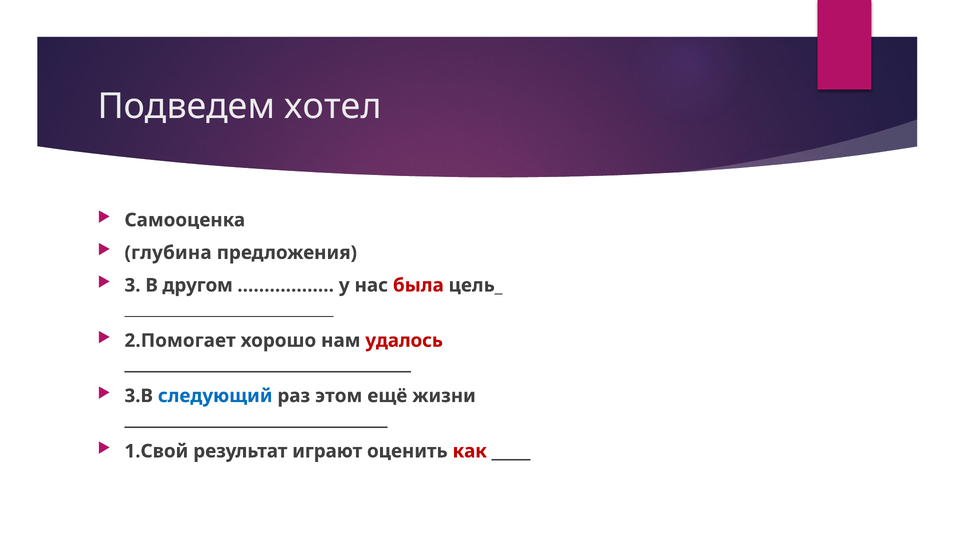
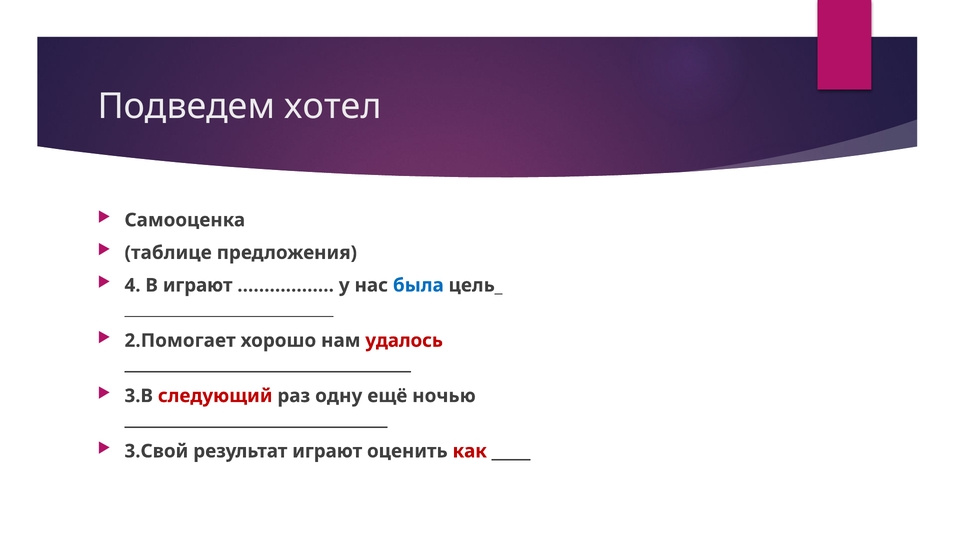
глубина: глубина -> таблице
3: 3 -> 4
В другом: другом -> играют
была colour: red -> blue
следующий colour: blue -> red
этом: этом -> одну
жизни: жизни -> ночью
1.Свой: 1.Свой -> 3.Свой
